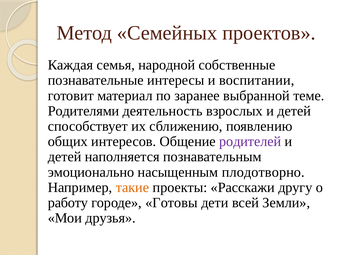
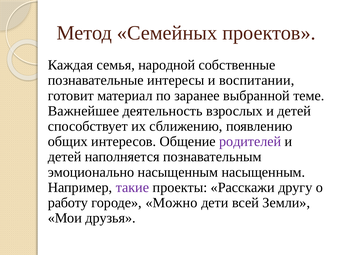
Родителями: Родителями -> Важнейшее
насыщенным плодотворно: плодотворно -> насыщенным
такие colour: orange -> purple
Готовы: Готовы -> Можно
